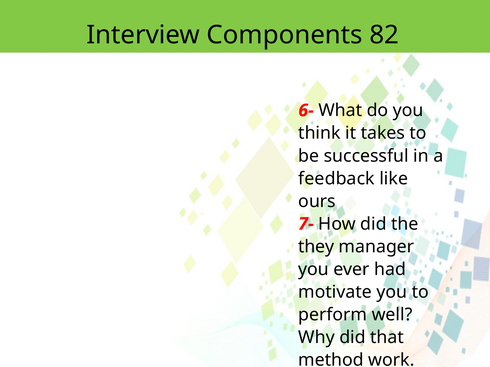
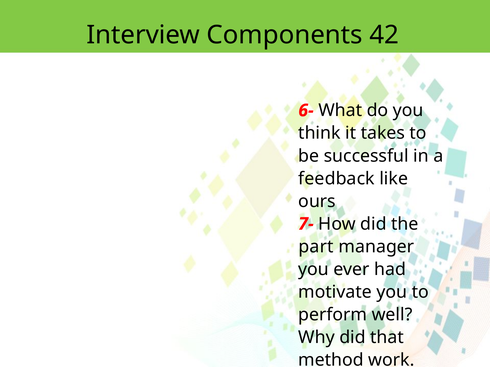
82: 82 -> 42
they: they -> part
